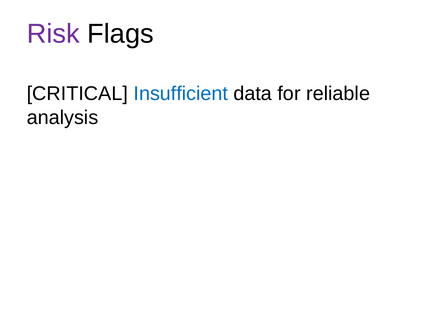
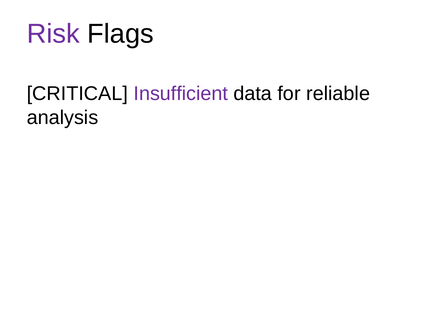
Insufficient colour: blue -> purple
